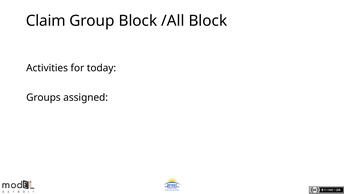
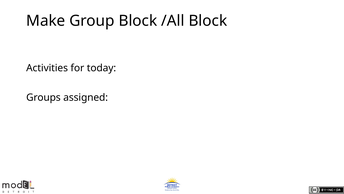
Claim: Claim -> Make
